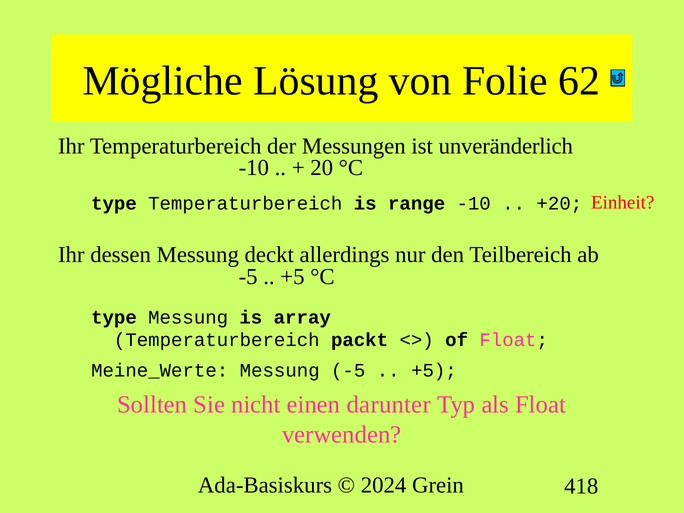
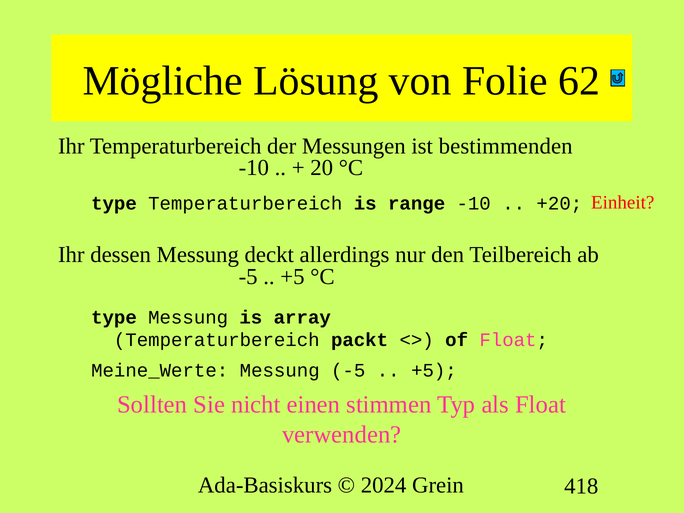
unveränderlich: unveränderlich -> bestimmenden
darunter: darunter -> stimmen
